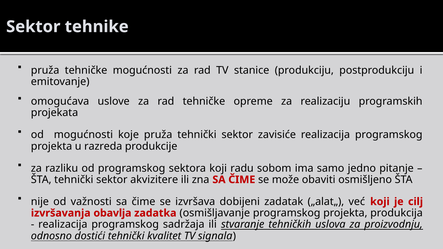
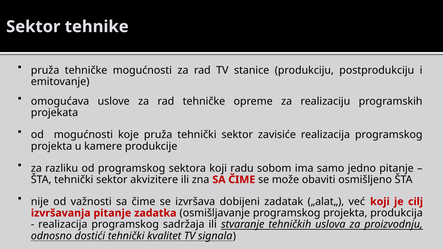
razreda: razreda -> kamere
izvršavanja obavlja: obavlja -> pitanje
